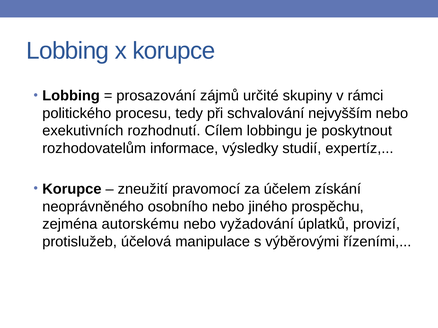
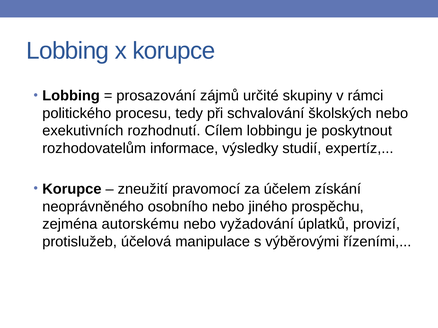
nejvyšším: nejvyšším -> školských
